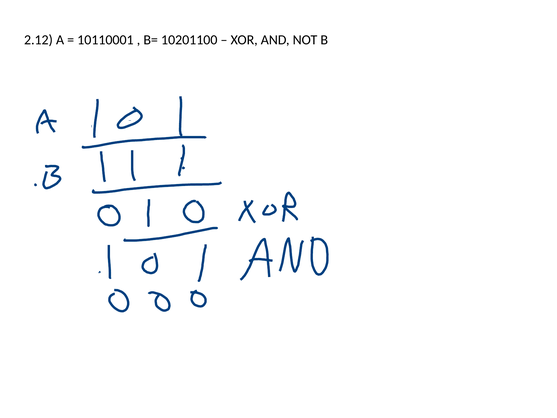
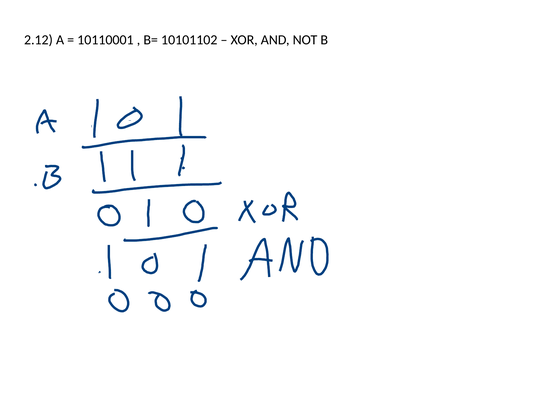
10201100: 10201100 -> 10101102
